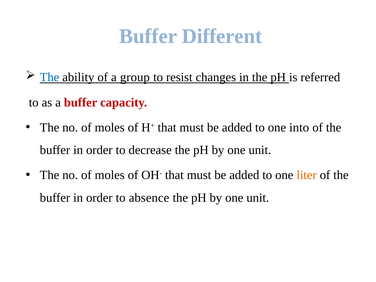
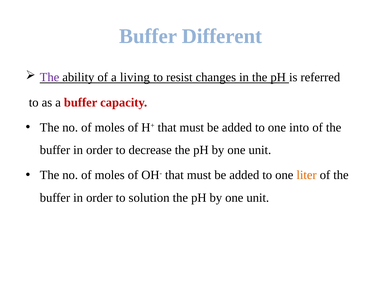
The at (50, 77) colour: blue -> purple
group: group -> living
absence: absence -> solution
